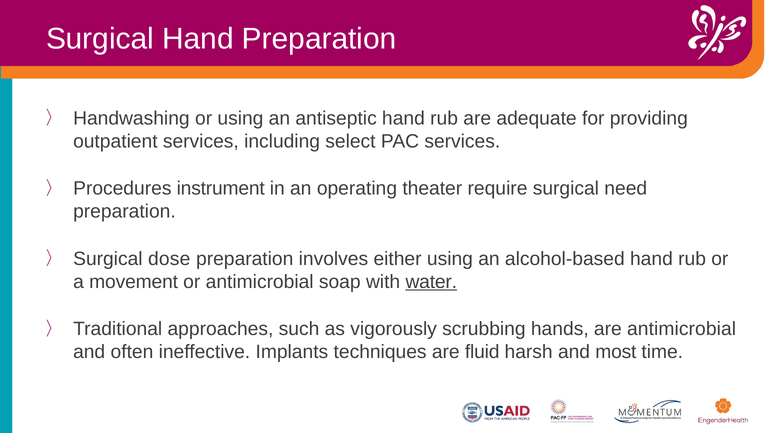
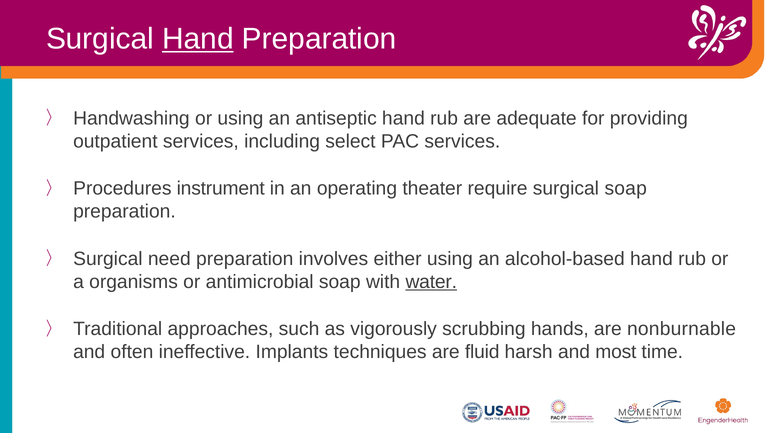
Hand at (198, 39) underline: none -> present
surgical need: need -> soap
dose: dose -> need
movement: movement -> organisms
are antimicrobial: antimicrobial -> nonburnable
